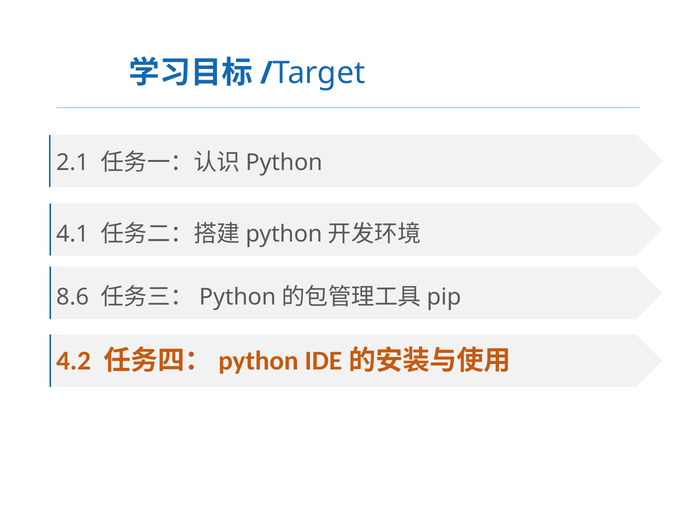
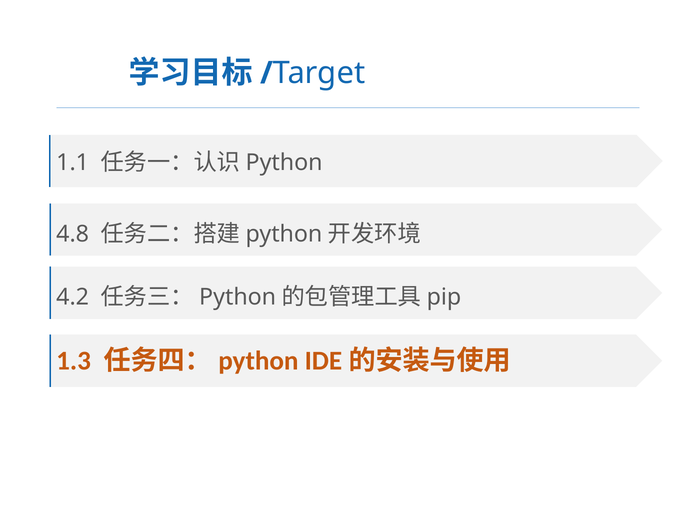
2.1: 2.1 -> 1.1
4.1: 4.1 -> 4.8
8.6: 8.6 -> 4.2
4.2: 4.2 -> 1.3
